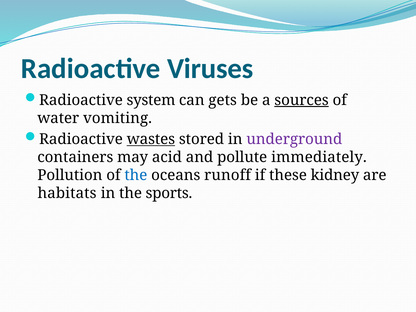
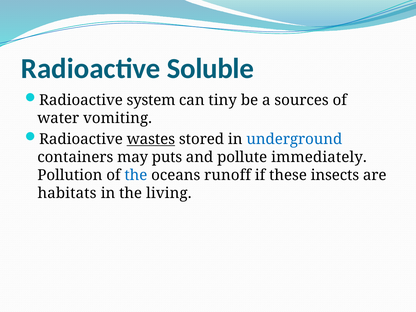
Viruses: Viruses -> Soluble
gets: gets -> tiny
sources underline: present -> none
underground colour: purple -> blue
acid: acid -> puts
kidney: kidney -> insects
sports: sports -> living
